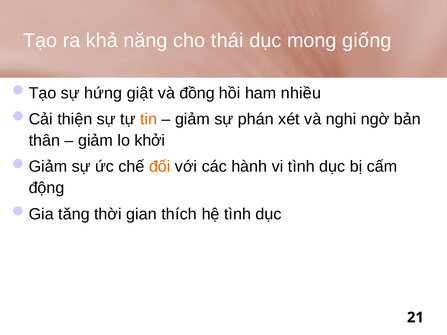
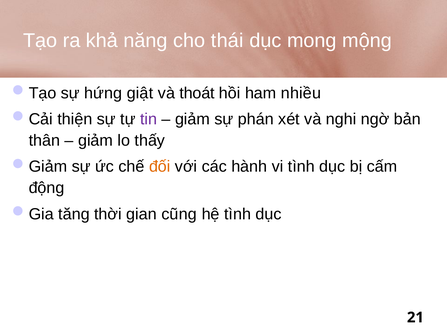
giống: giống -> mộng
đồng: đồng -> thoát
tin colour: orange -> purple
khởi: khởi -> thấy
thích: thích -> cũng
